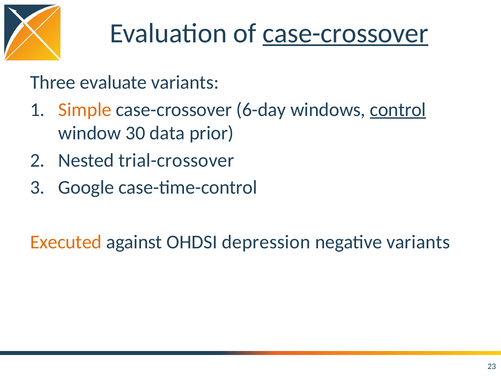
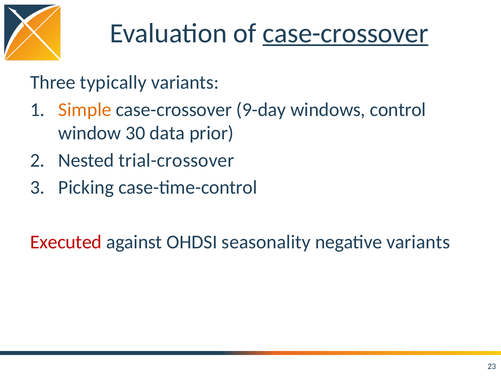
evaluate: evaluate -> typically
6-day: 6-day -> 9-day
control underline: present -> none
Google: Google -> Picking
Executed colour: orange -> red
depression: depression -> seasonality
